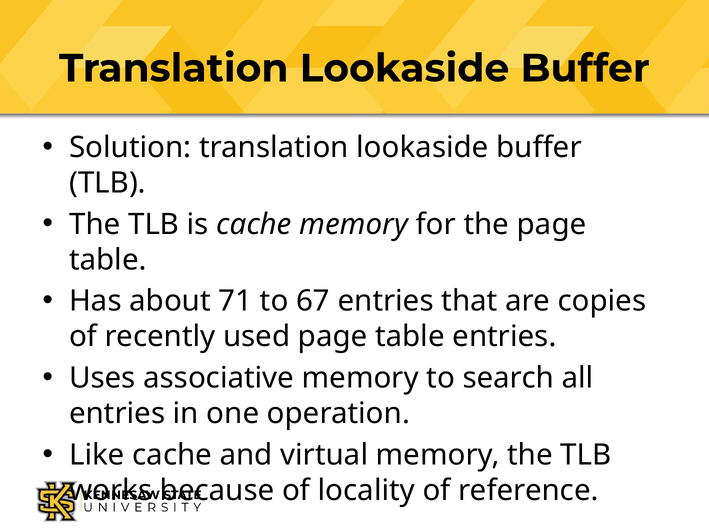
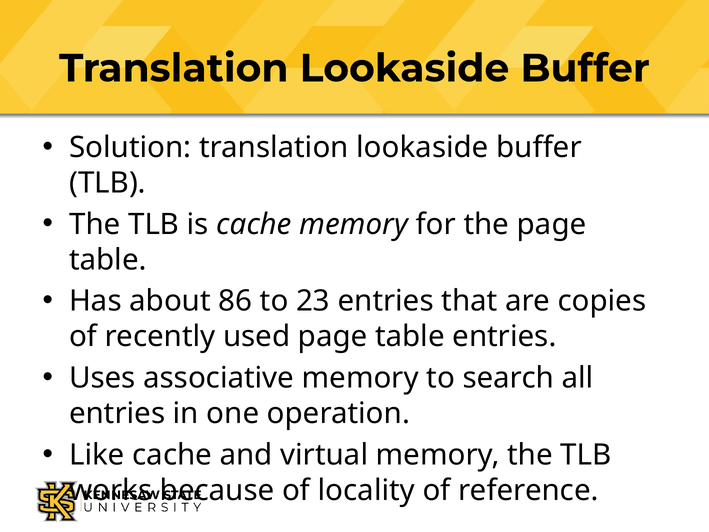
71: 71 -> 86
67: 67 -> 23
